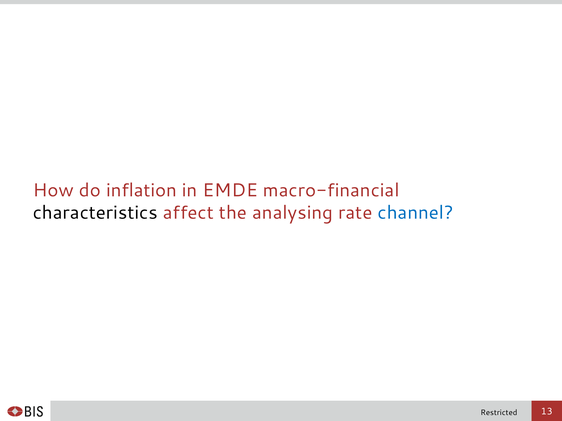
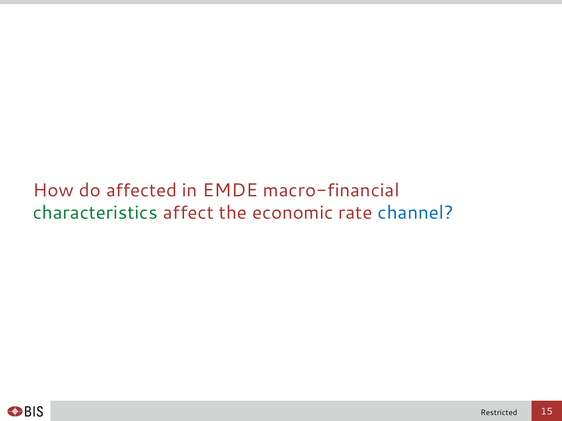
inflation: inflation -> affected
characteristics colour: black -> green
analysing: analysing -> economic
13: 13 -> 15
